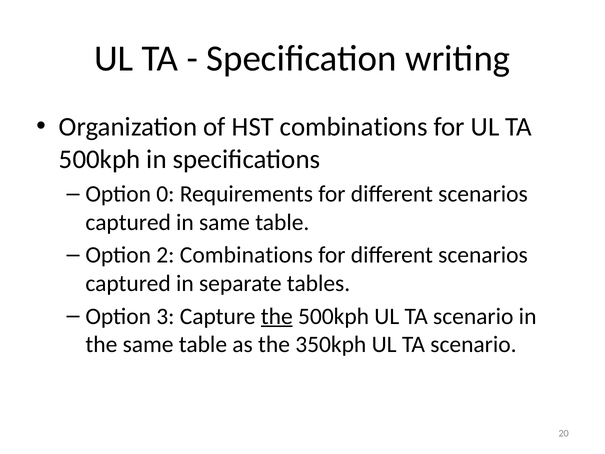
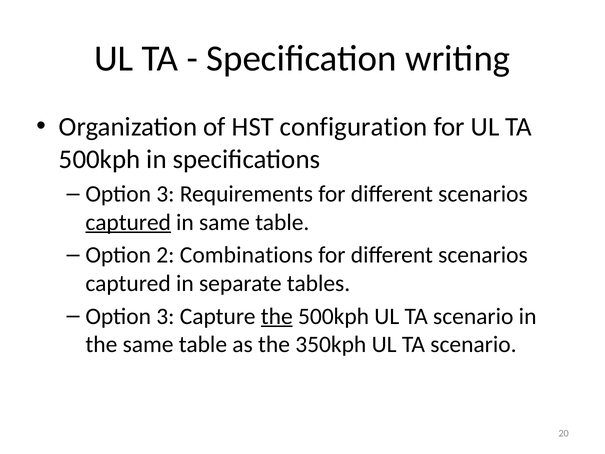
HST combinations: combinations -> configuration
0 at (165, 194): 0 -> 3
captured at (128, 222) underline: none -> present
